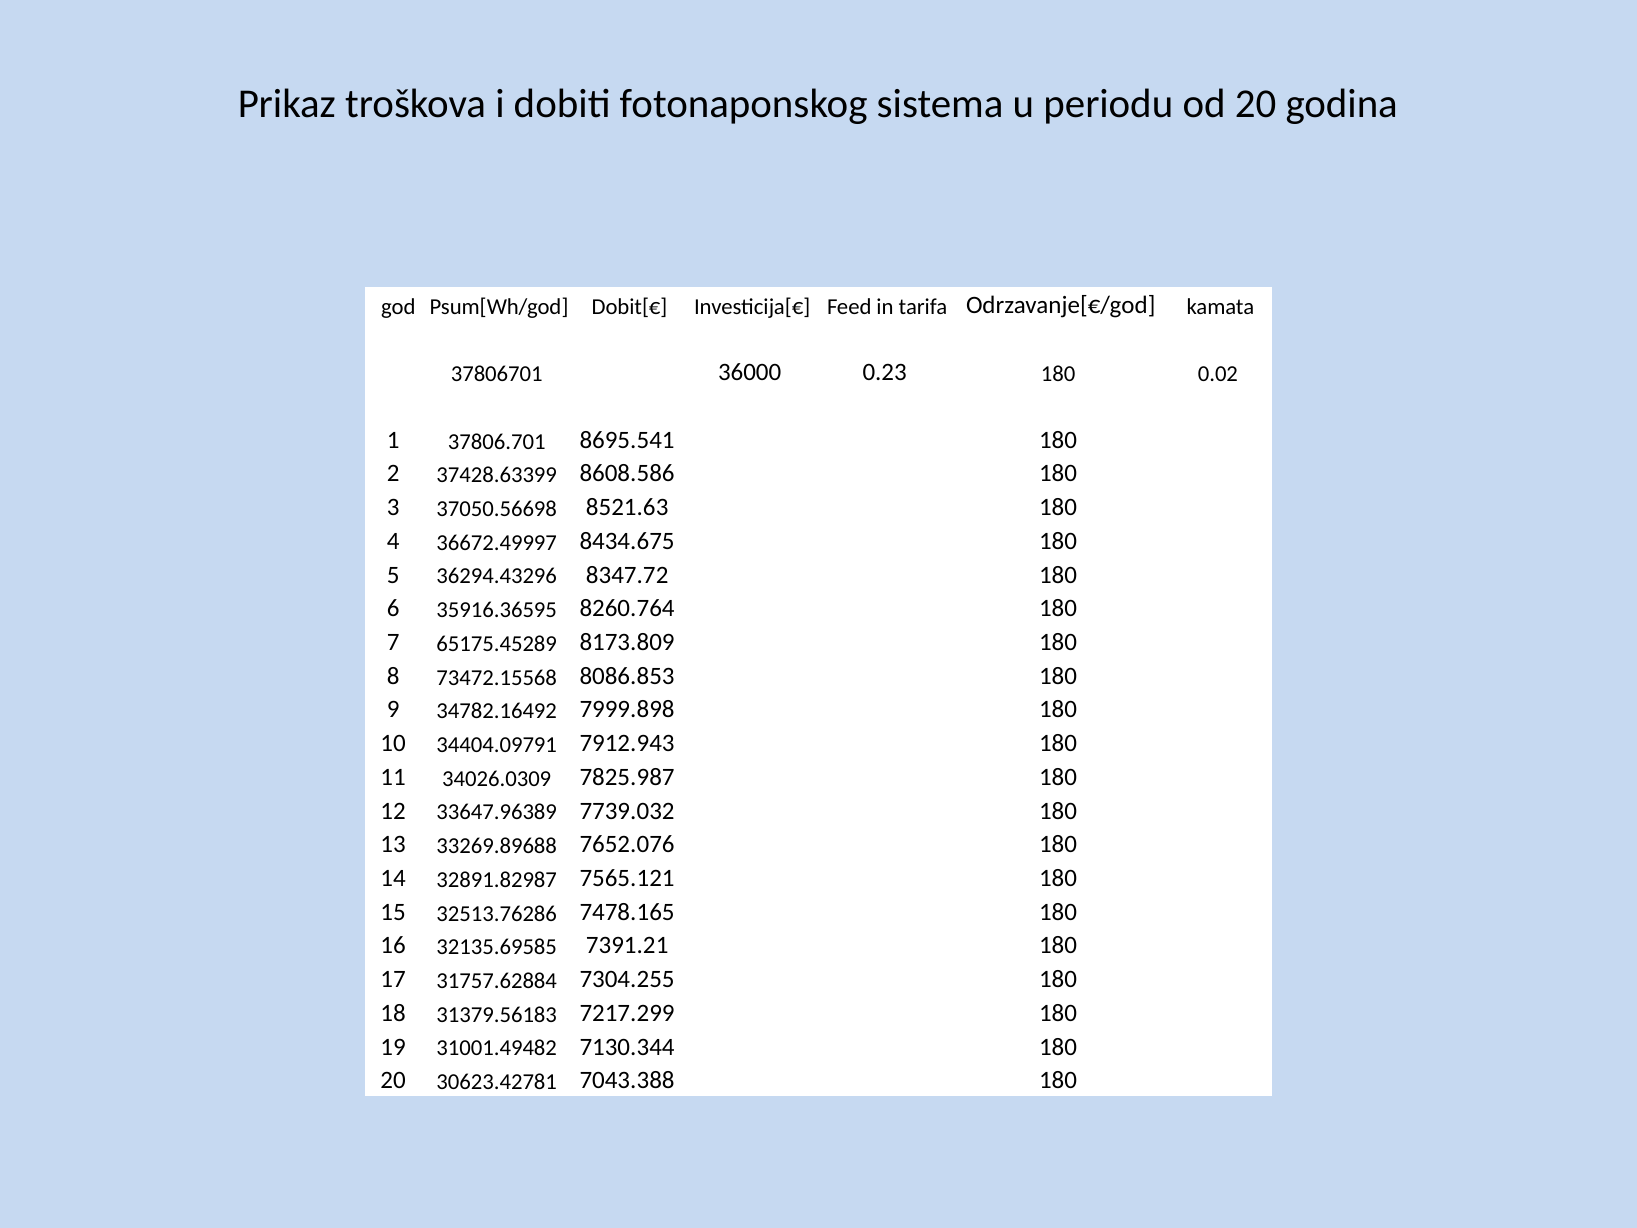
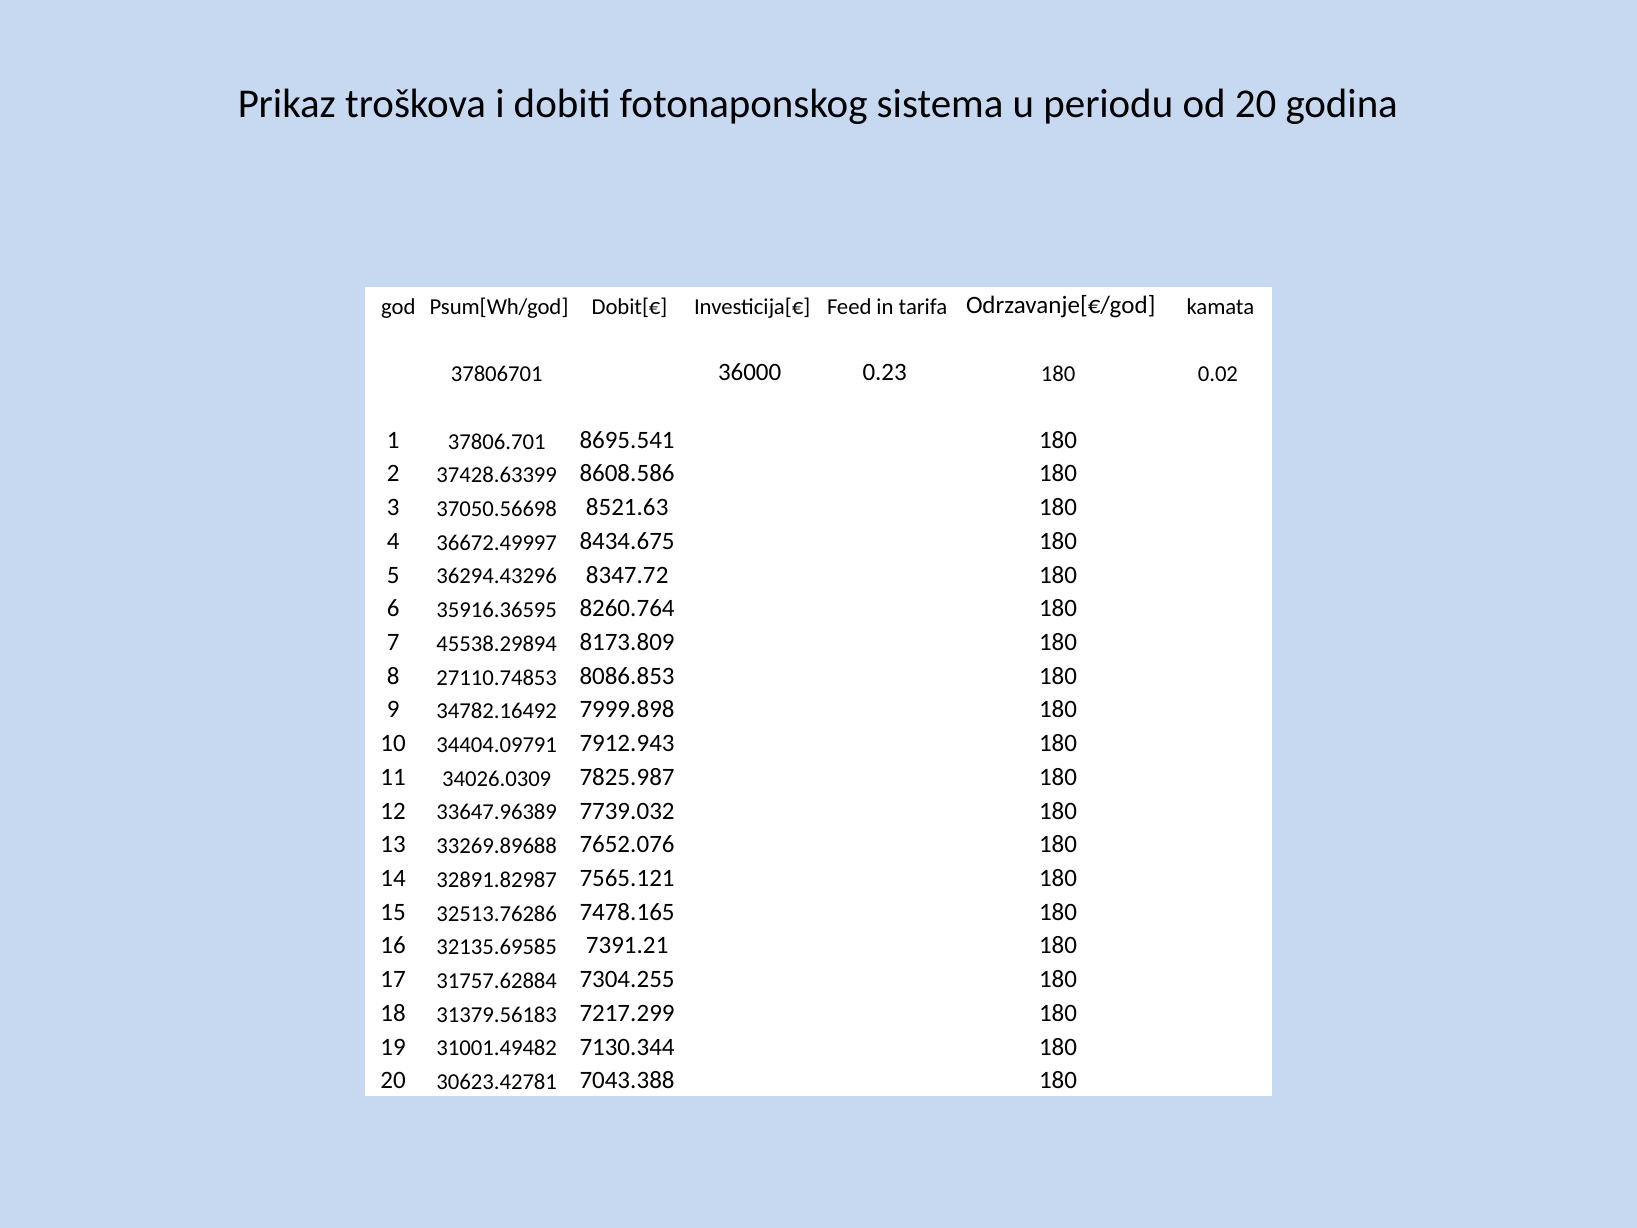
65175.45289: 65175.45289 -> 45538.29894
73472.15568: 73472.15568 -> 27110.74853
